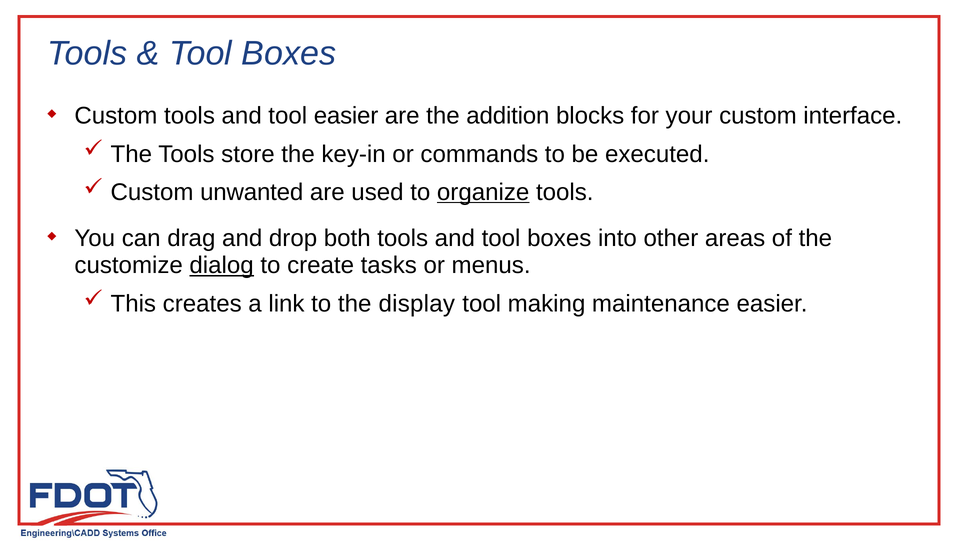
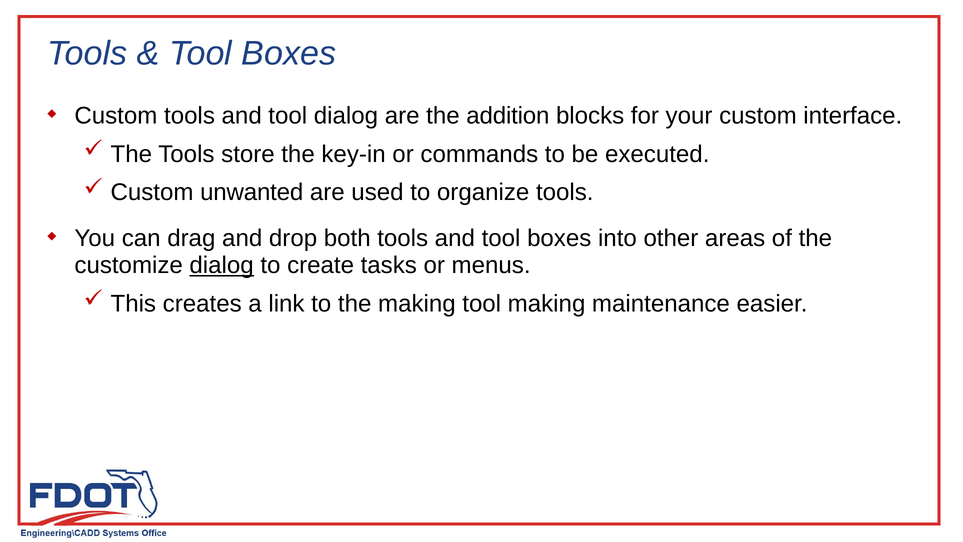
tool easier: easier -> dialog
organize underline: present -> none
the display: display -> making
